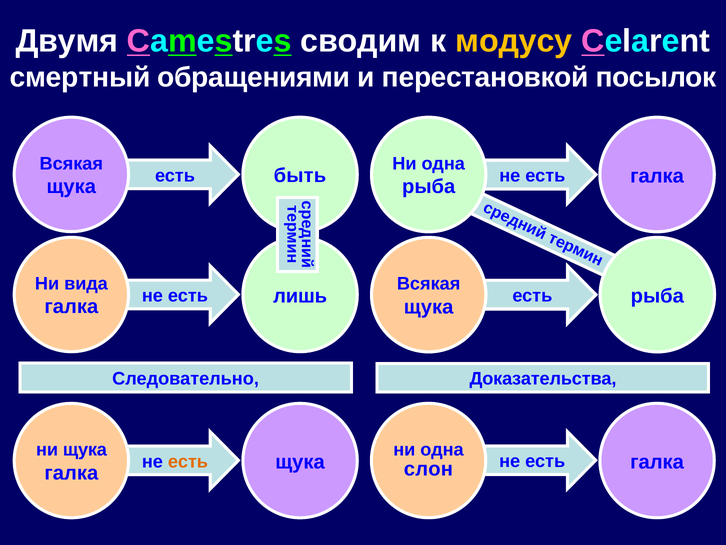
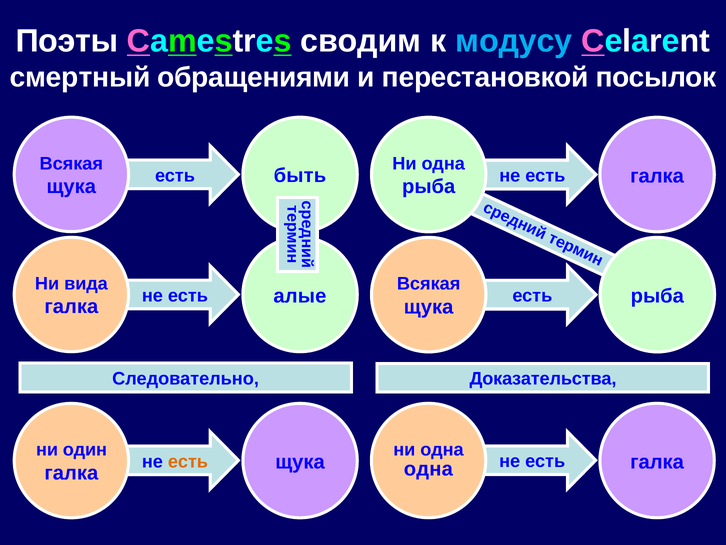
Двумя: Двумя -> Поэты
модусу colour: yellow -> light blue
лишь: лишь -> алые
ни щука: щука -> один
слон at (428, 469): слон -> одна
